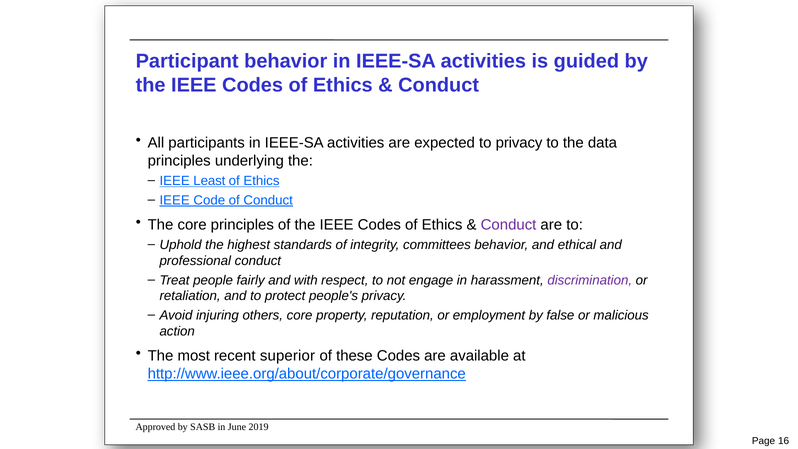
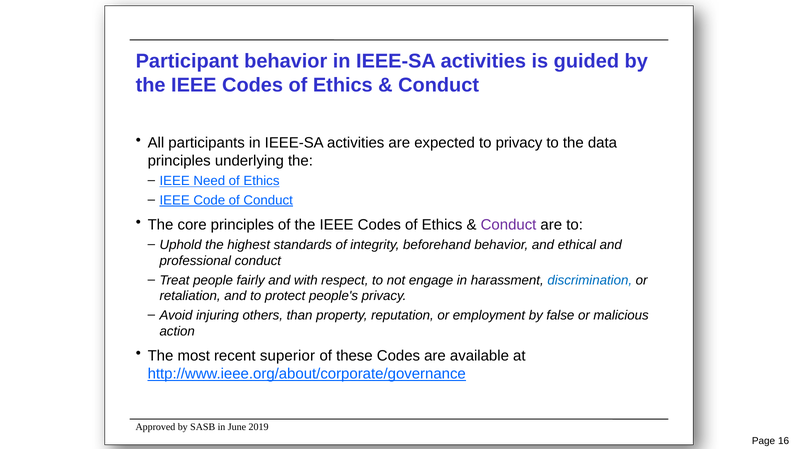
Least: Least -> Need
committees: committees -> beforehand
discrimination colour: purple -> blue
others core: core -> than
